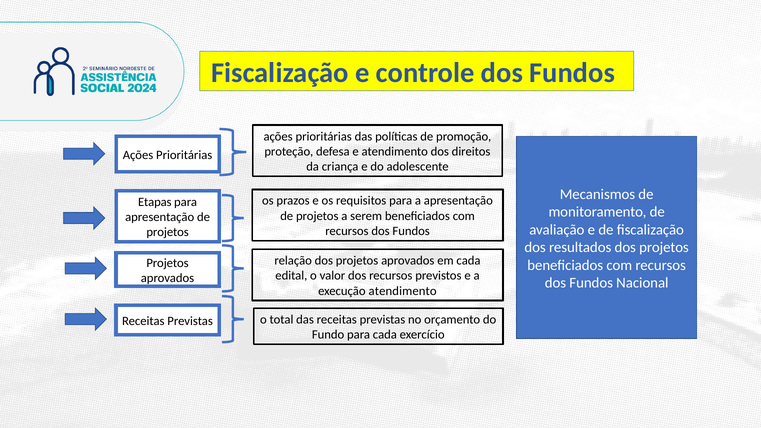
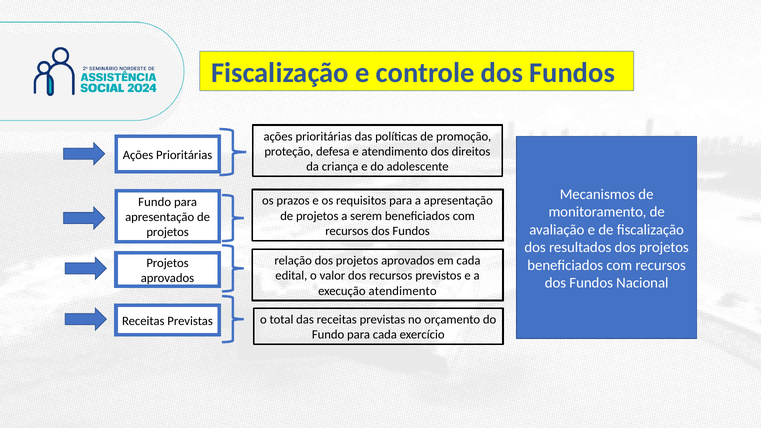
Etapas at (155, 202): Etapas -> Fundo
